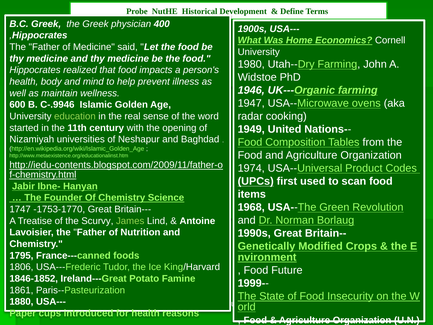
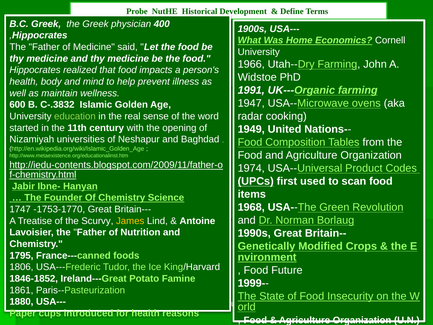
1980: 1980 -> 1966
1946: 1946 -> 1991
C-.9946: C-.9946 -> C-.3832
James colour: light green -> yellow
